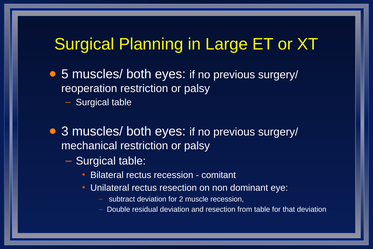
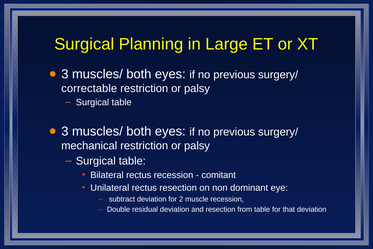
5 at (65, 74): 5 -> 3
reoperation: reoperation -> correctable
